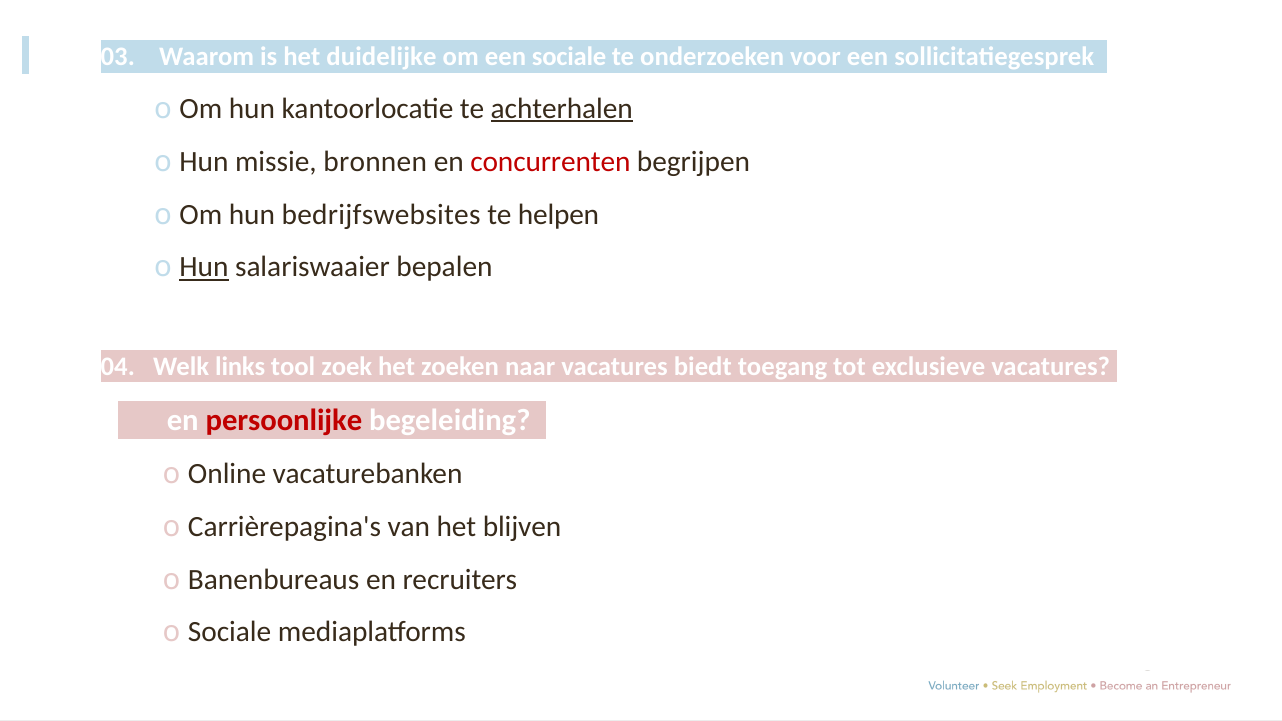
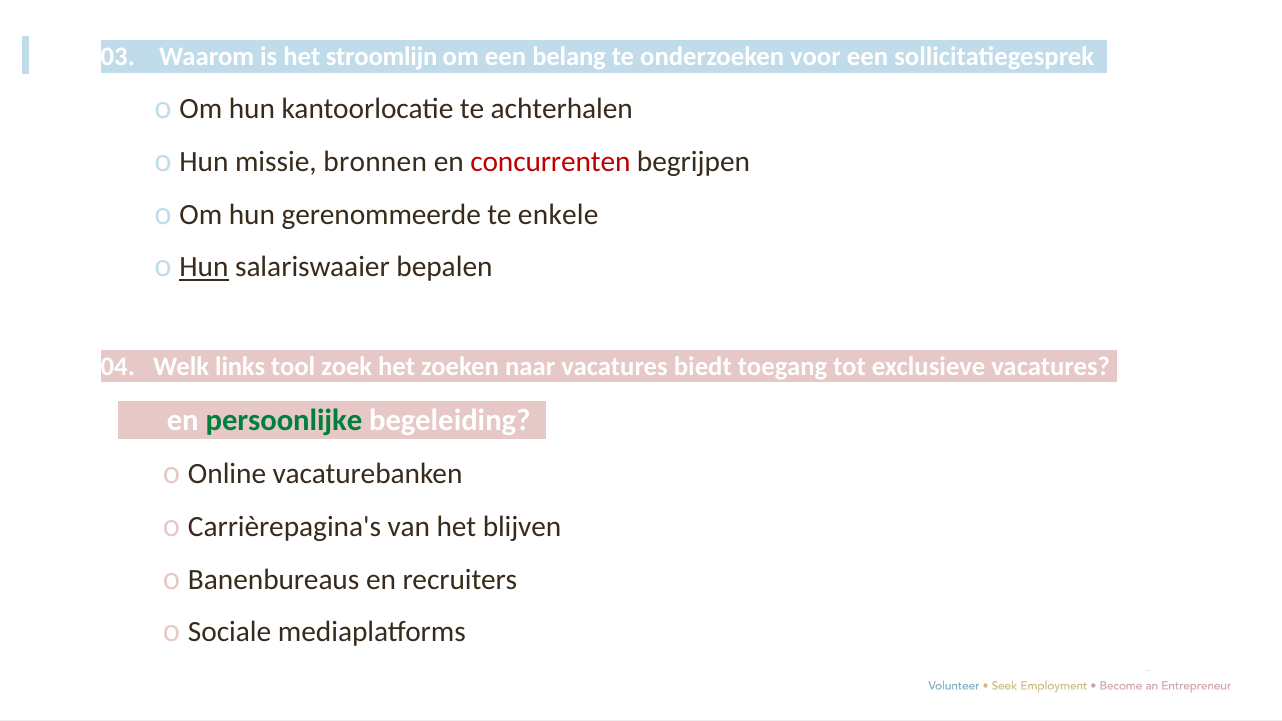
duidelijke: duidelijke -> stroomlijn
een sociale: sociale -> belang
achterhalen underline: present -> none
bedrijfswebsites: bedrijfswebsites -> gerenommeerde
helpen: helpen -> enkele
persoonlijke colour: red -> green
